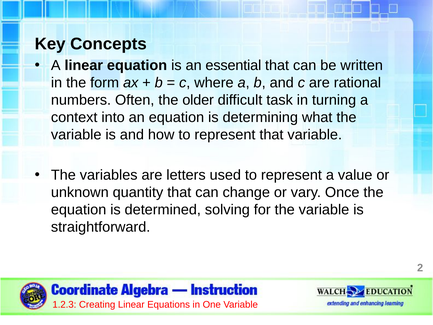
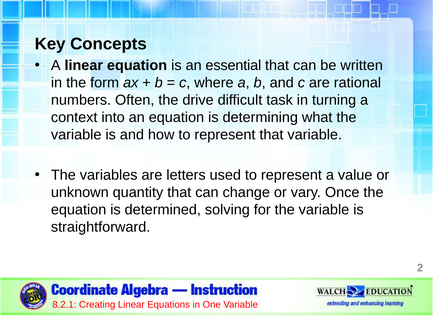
older: older -> drive
1.2.3: 1.2.3 -> 8.2.1
